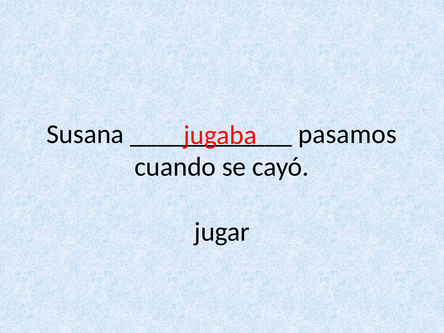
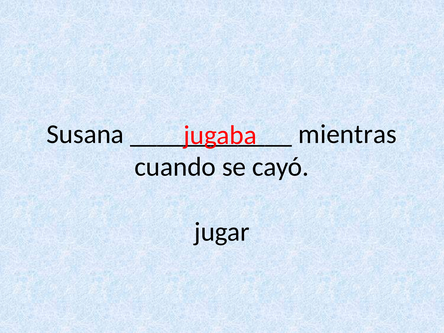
pasamos: pasamos -> mientras
